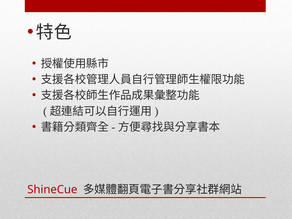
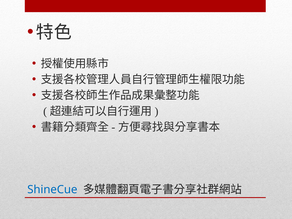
ShineCue colour: red -> blue
